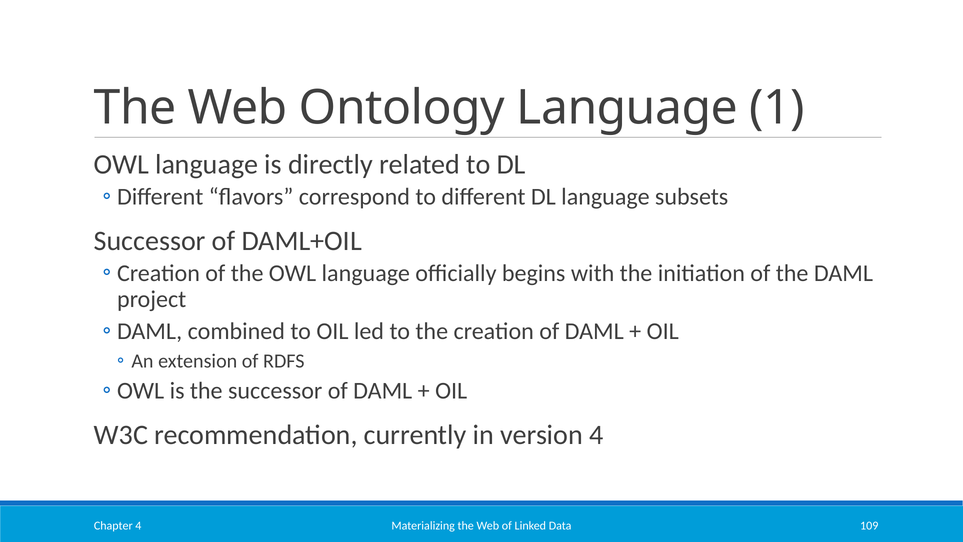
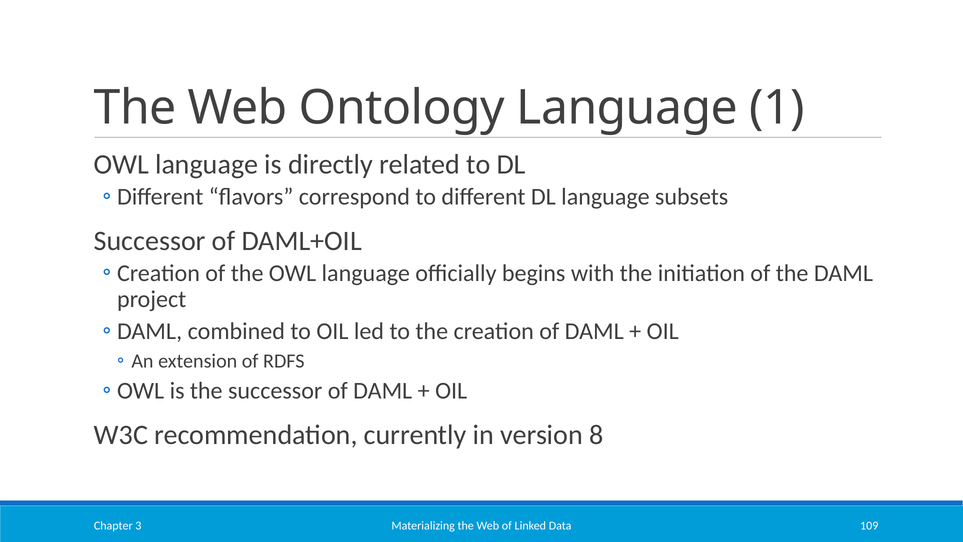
version 4: 4 -> 8
Chapter 4: 4 -> 3
